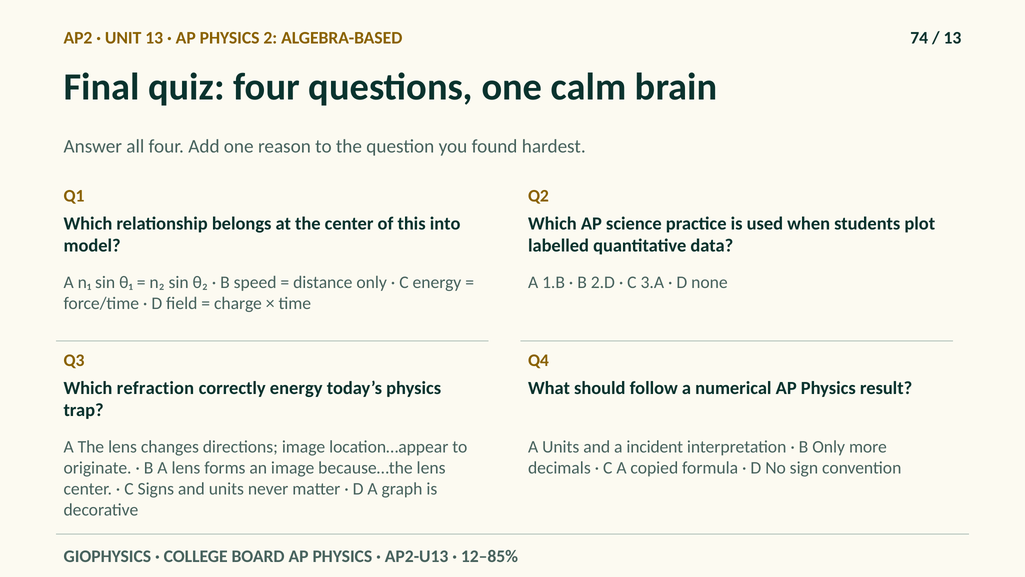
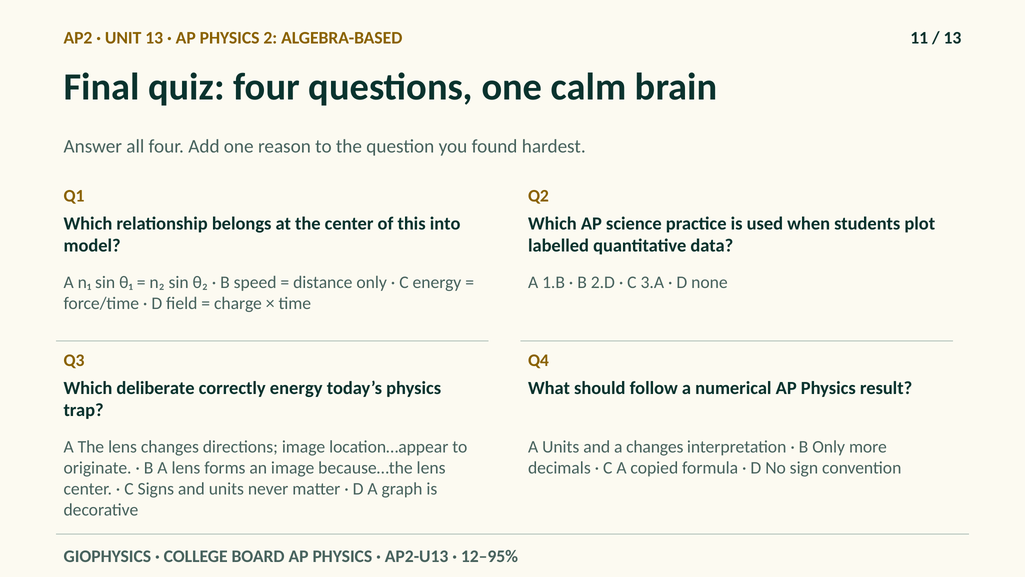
74: 74 -> 11
refraction: refraction -> deliberate
a incident: incident -> changes
12–85%: 12–85% -> 12–95%
